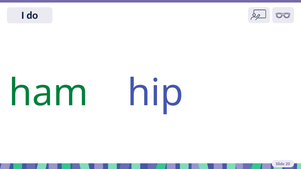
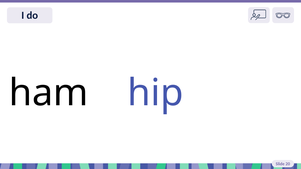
ham colour: green -> black
